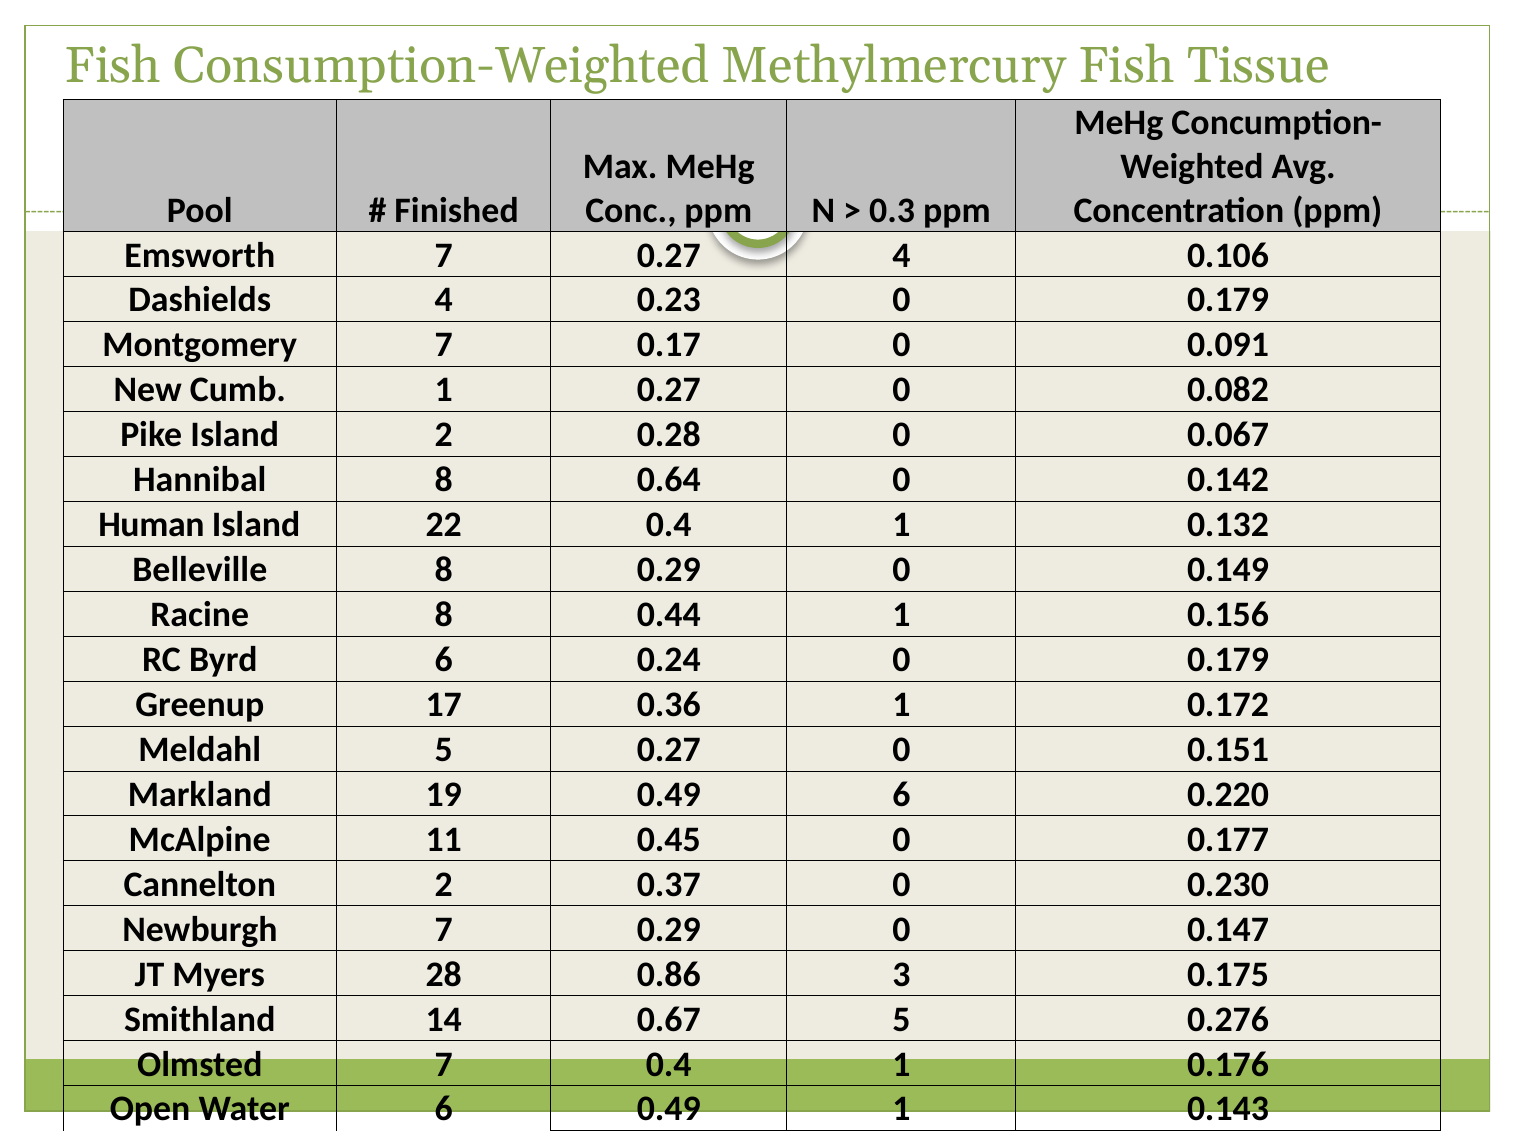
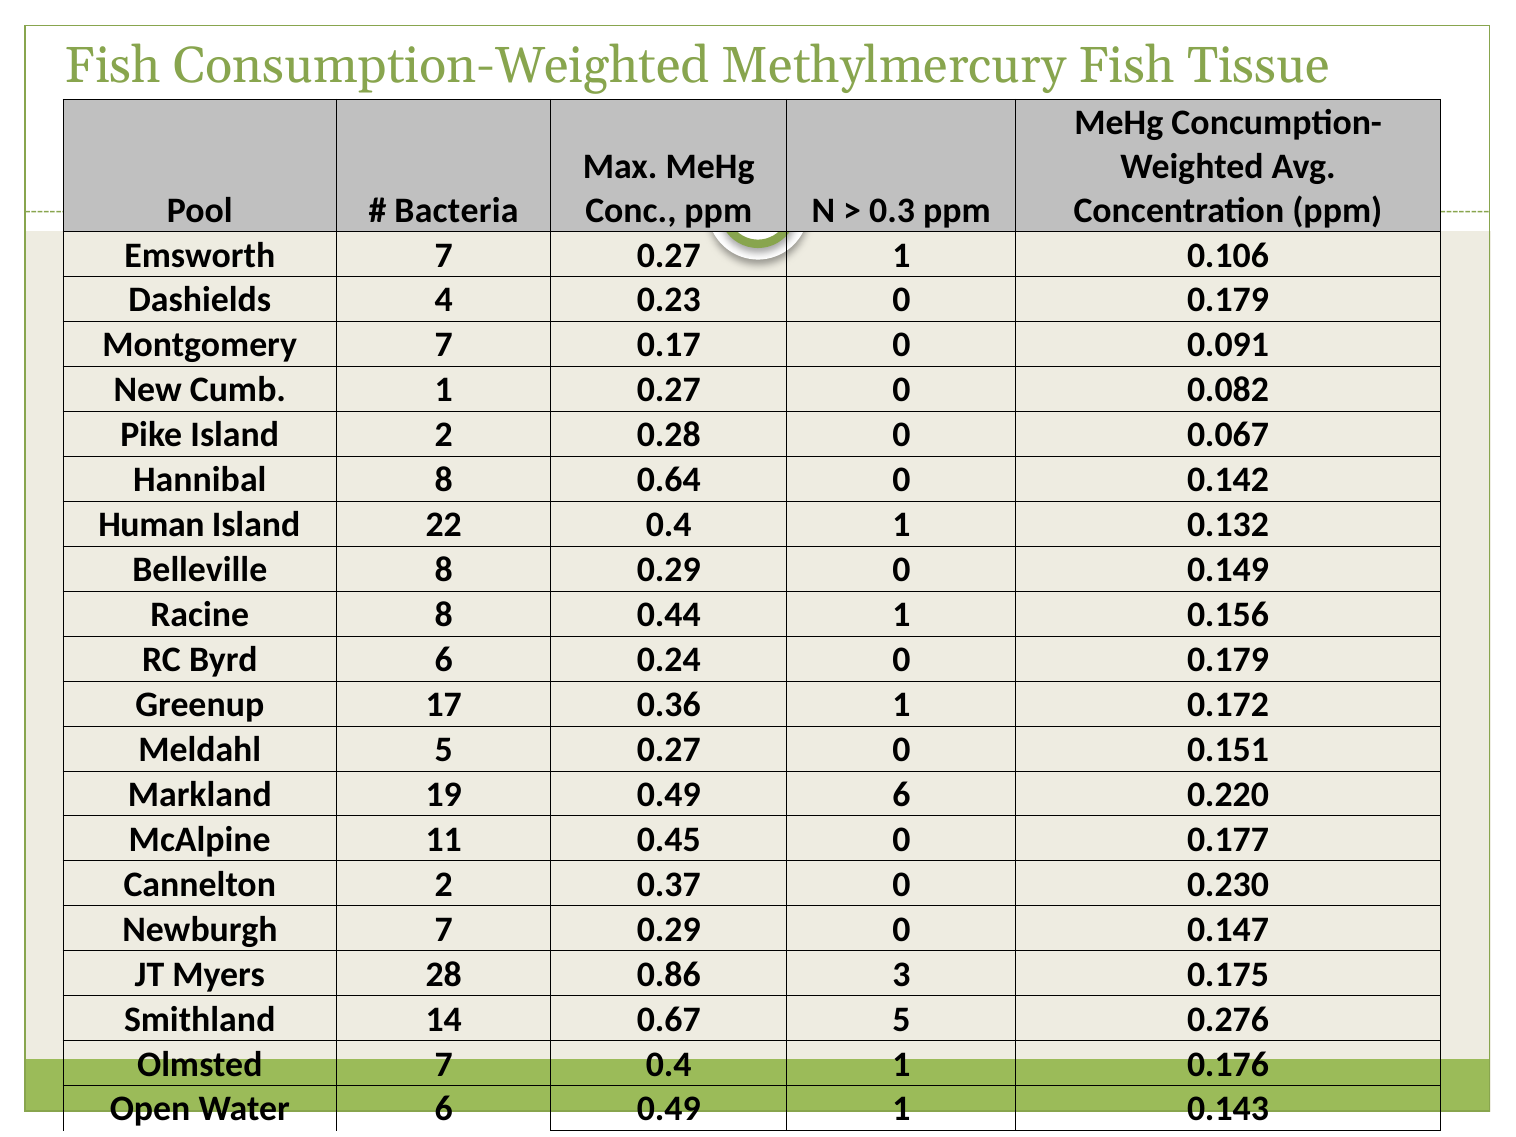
Finished: Finished -> Bacteria
0.27 4: 4 -> 1
